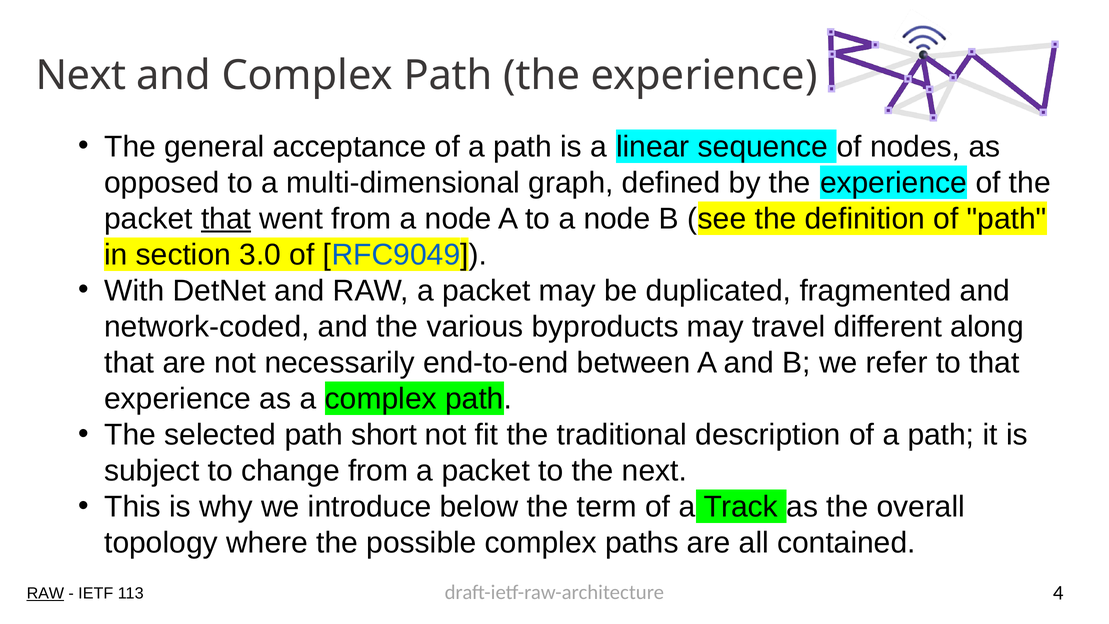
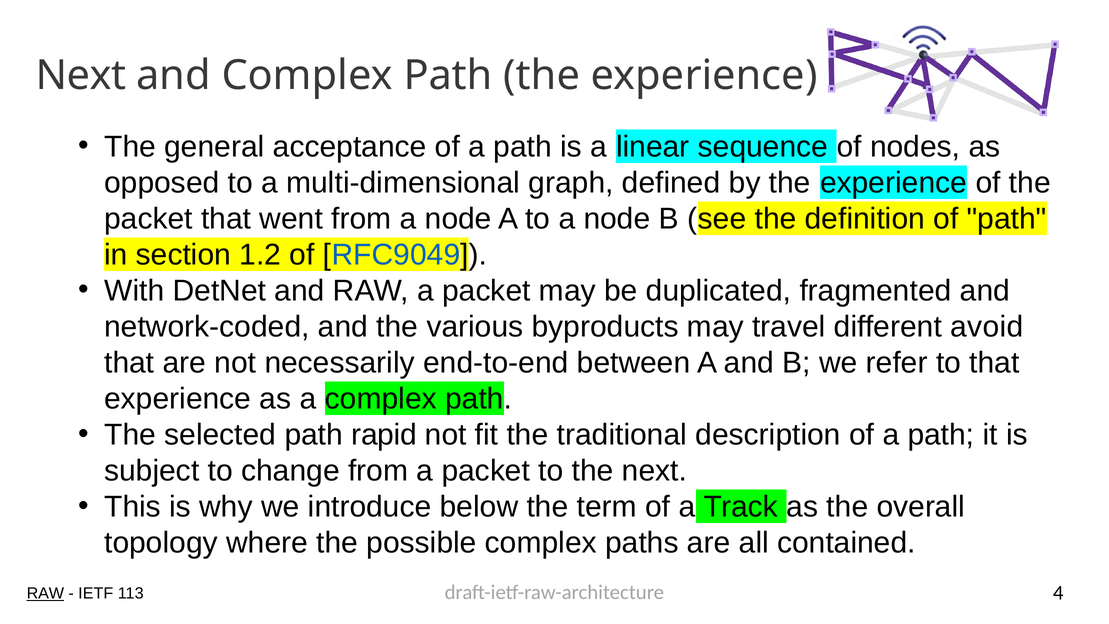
that at (226, 219) underline: present -> none
3.0: 3.0 -> 1.2
along: along -> avoid
short: short -> rapid
